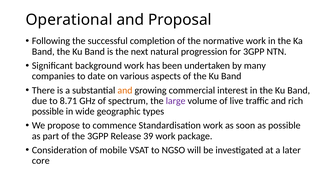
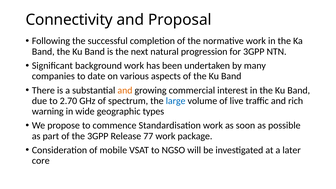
Operational: Operational -> Connectivity
8.71: 8.71 -> 2.70
large colour: purple -> blue
possible at (48, 111): possible -> warning
39: 39 -> 77
